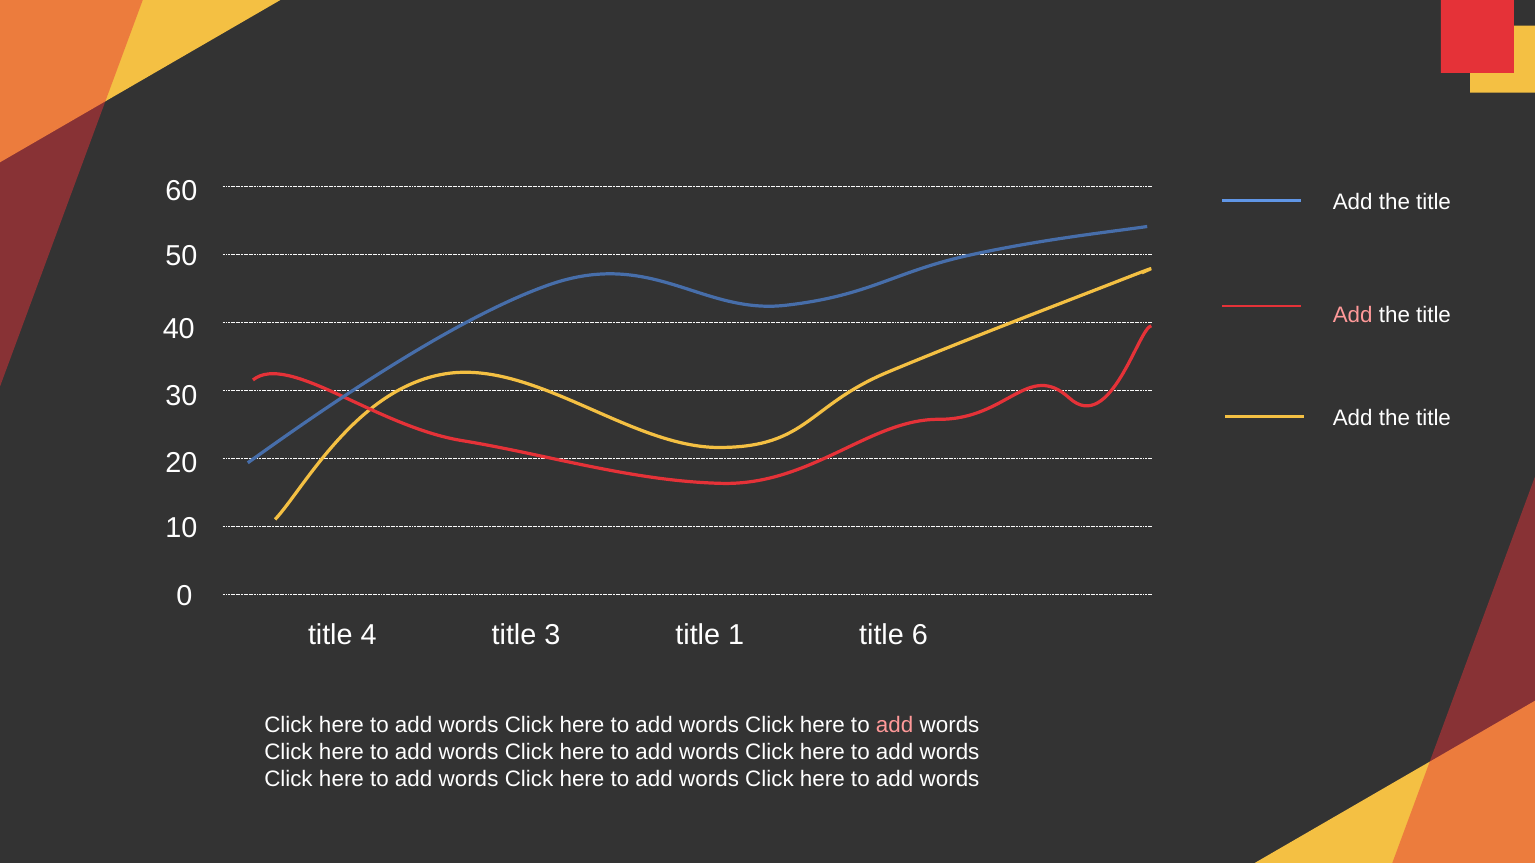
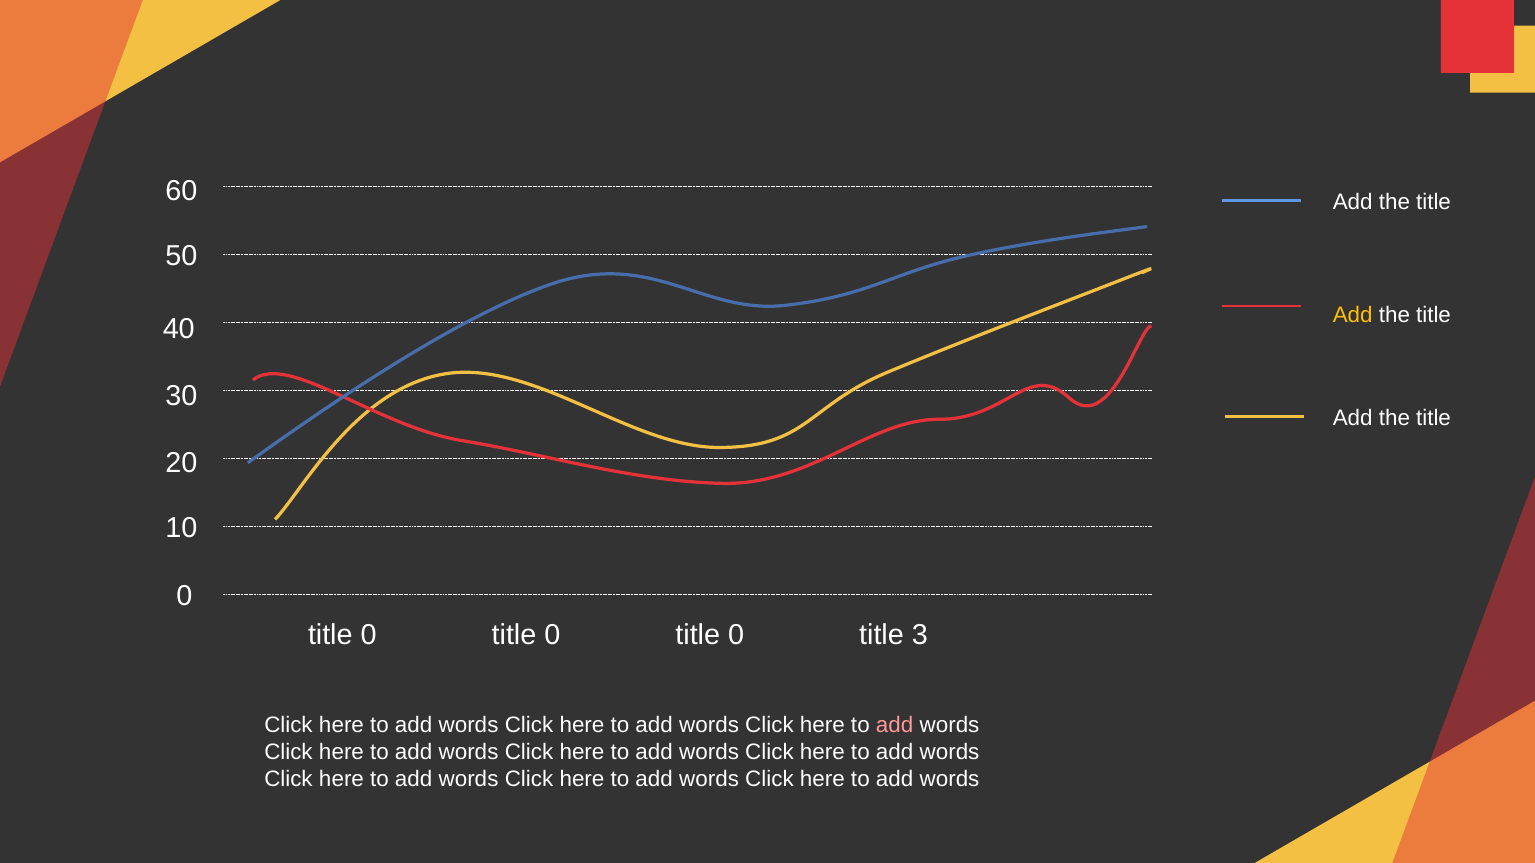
Add at (1353, 315) colour: pink -> yellow
4 at (369, 635): 4 -> 0
3 at (552, 635): 3 -> 0
1 at (736, 635): 1 -> 0
6: 6 -> 3
